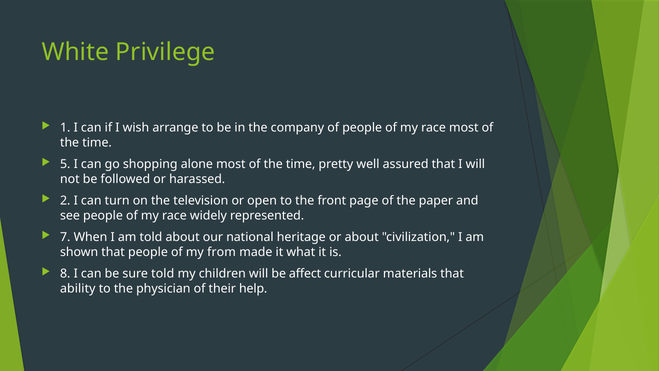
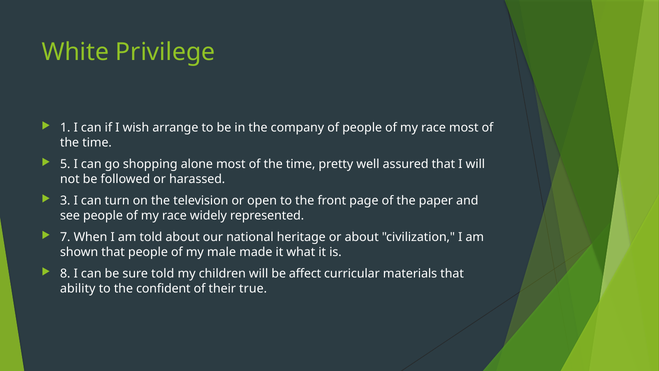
2: 2 -> 3
from: from -> male
physician: physician -> confident
help: help -> true
